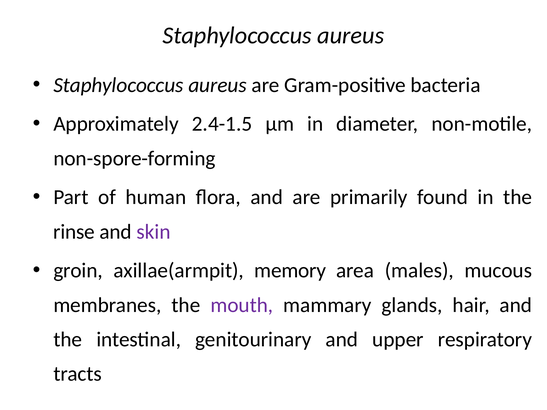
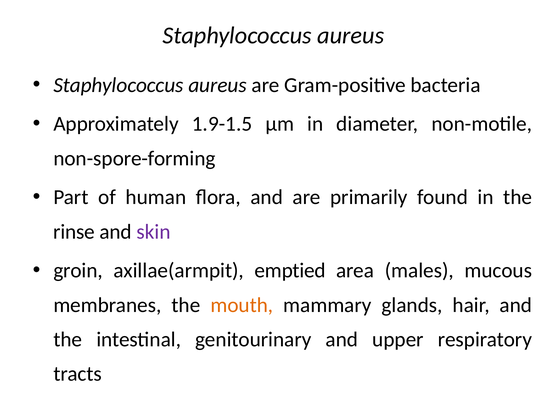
2.4-1.5: 2.4-1.5 -> 1.9-1.5
memory: memory -> emptied
mouth colour: purple -> orange
